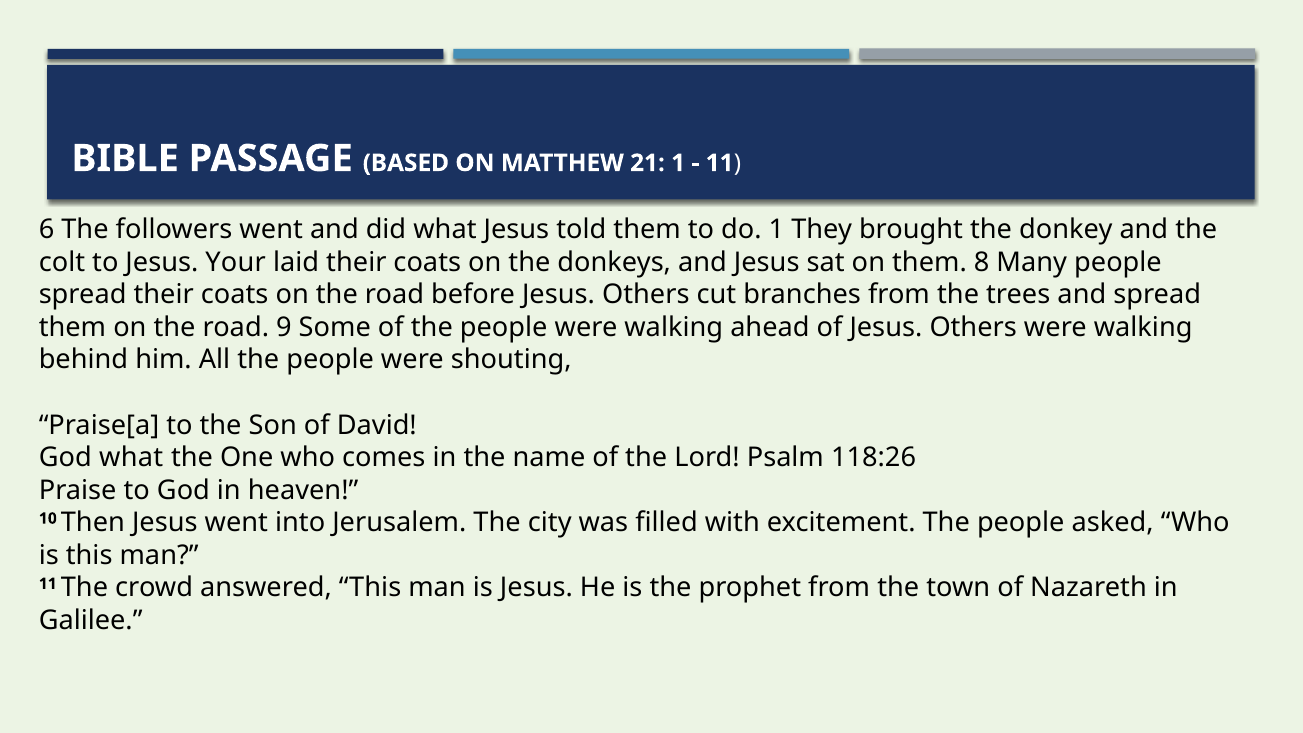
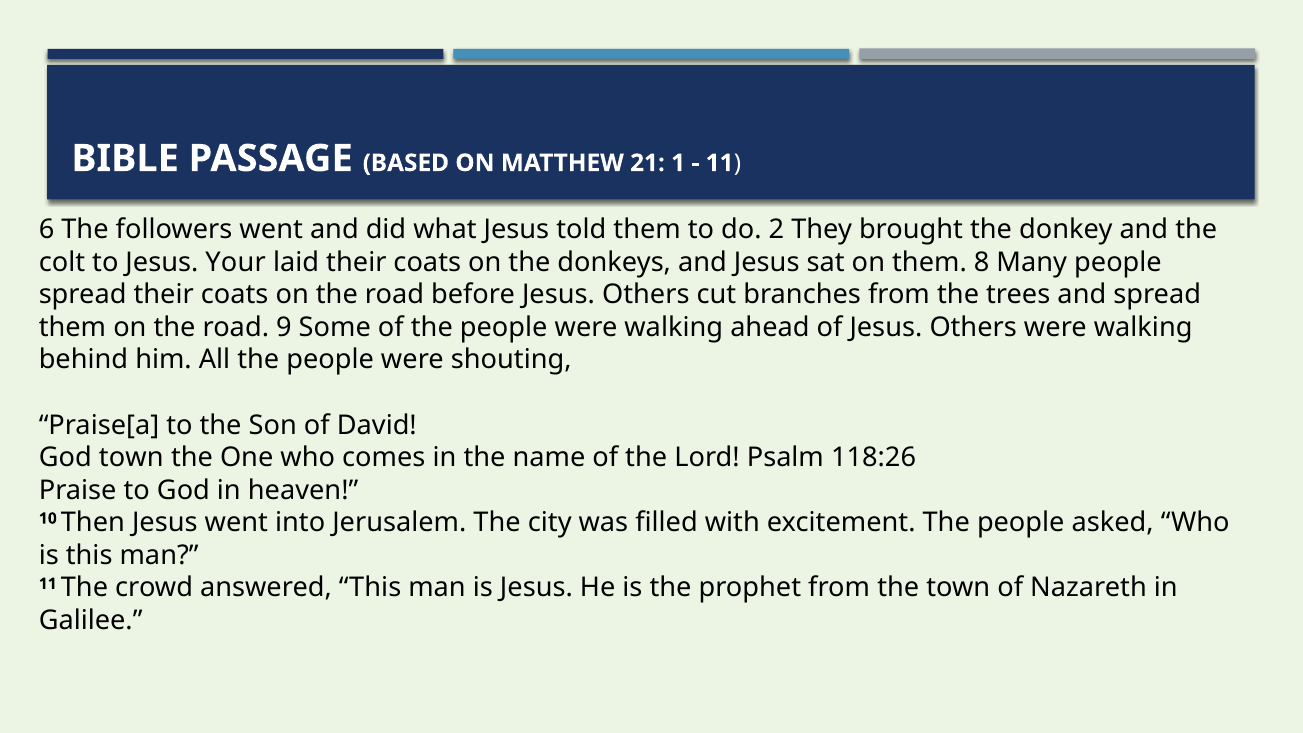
do 1: 1 -> 2
God what: what -> town
